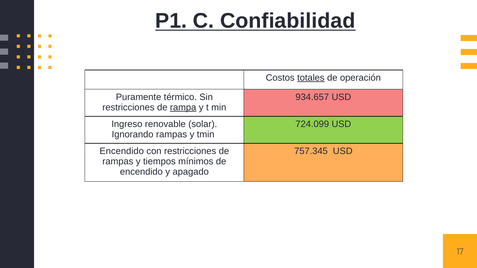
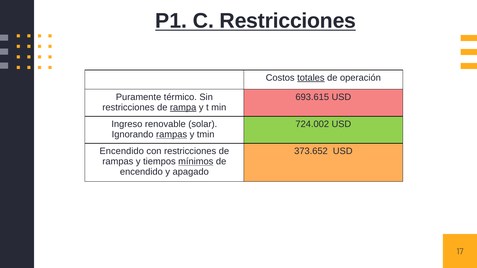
C Confiabilidad: Confiabilidad -> Restricciones
934.657: 934.657 -> 693.615
724.099: 724.099 -> 724.002
rampas at (172, 135) underline: none -> present
757.345: 757.345 -> 373.652
mínimos underline: none -> present
